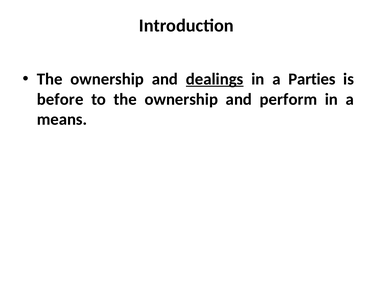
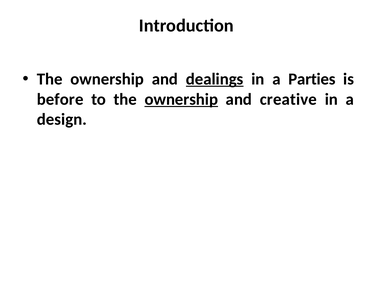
ownership at (181, 99) underline: none -> present
perform: perform -> creative
means: means -> design
